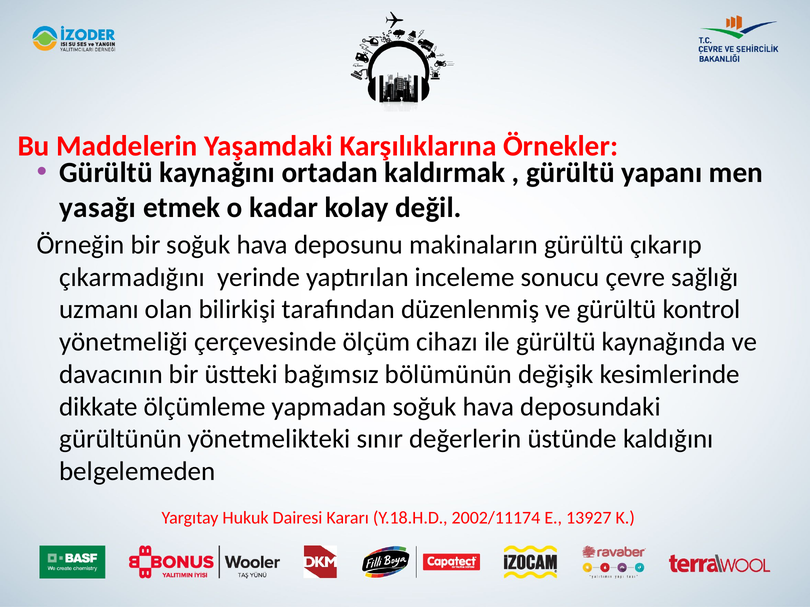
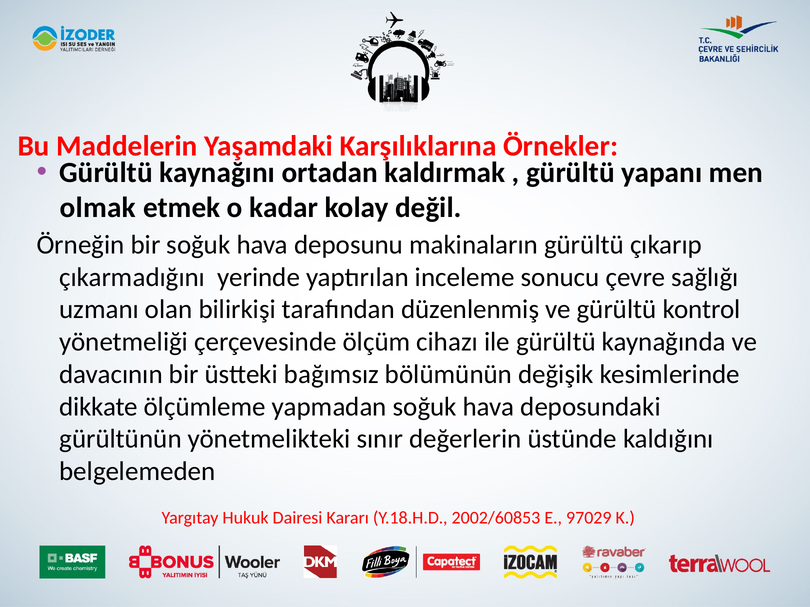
yasağı: yasağı -> olmak
2002/11174: 2002/11174 -> 2002/60853
13927: 13927 -> 97029
